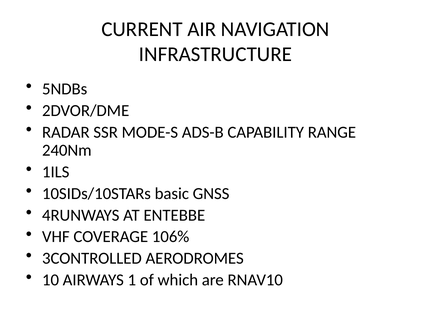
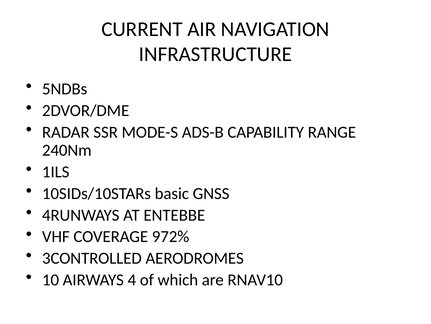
106%: 106% -> 972%
1: 1 -> 4
